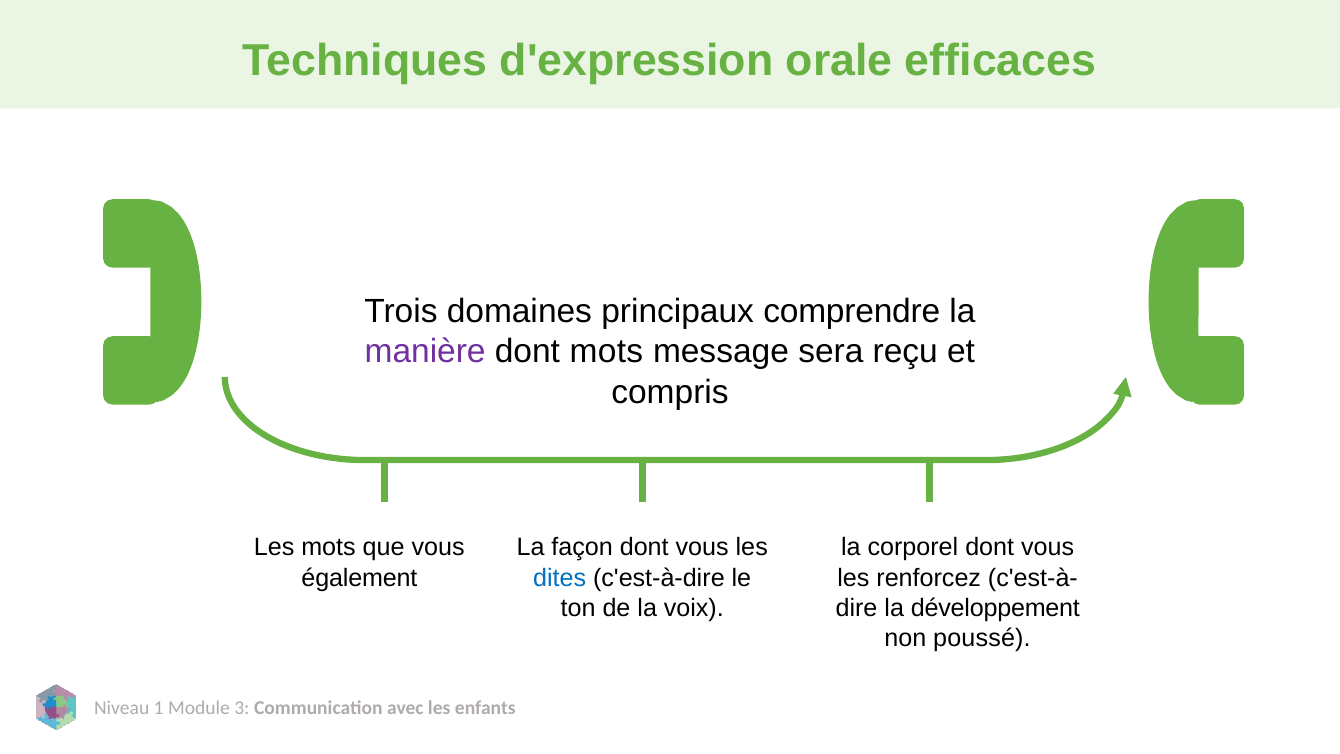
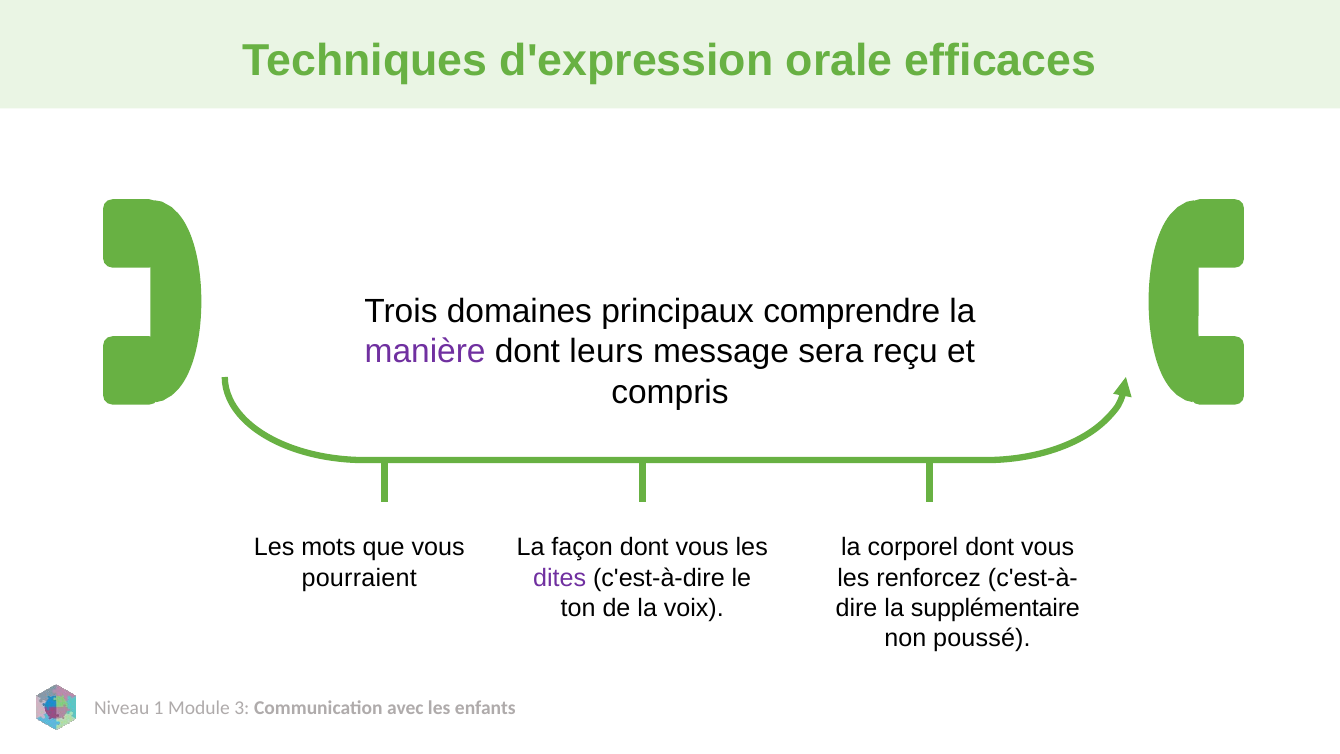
dont mots: mots -> leurs
également: également -> pourraient
dites colour: blue -> purple
développement: développement -> supplémentaire
